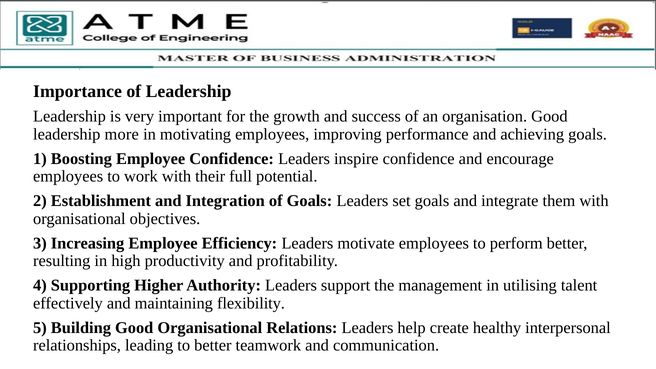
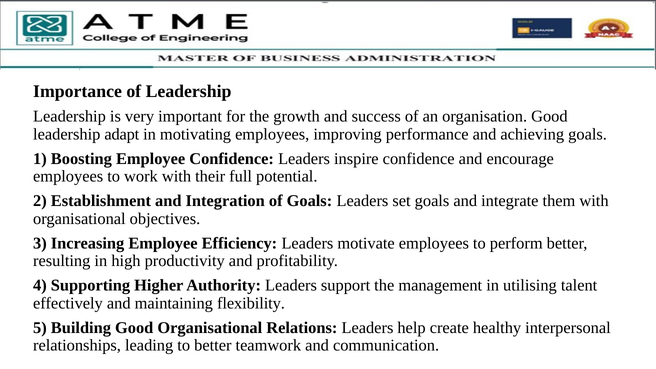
more: more -> adapt
